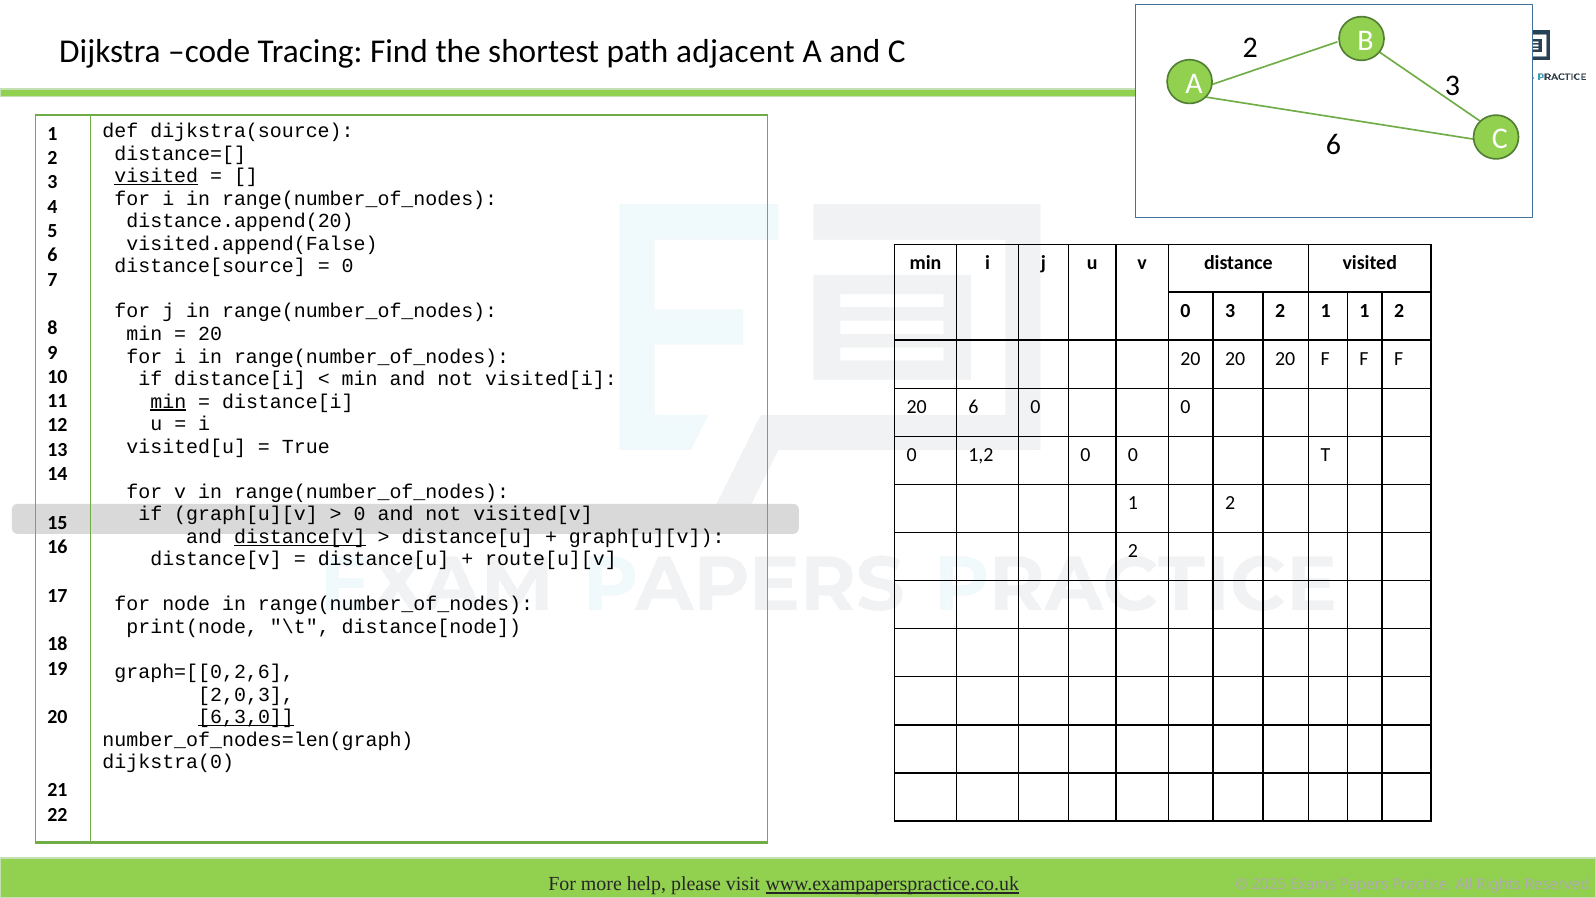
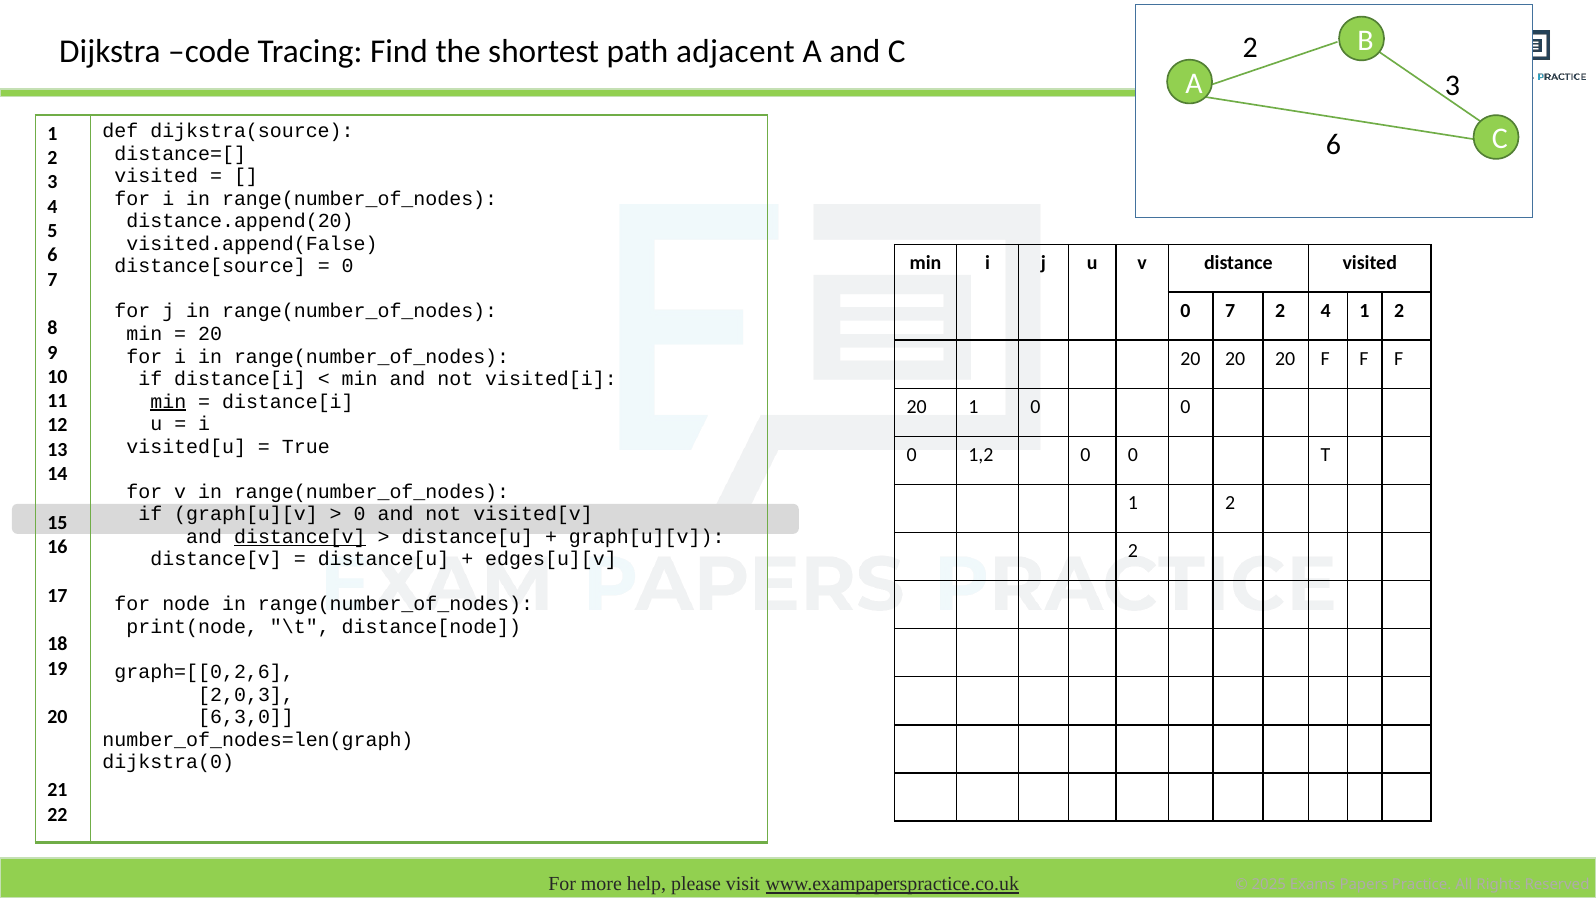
visited at (156, 176) underline: present -> none
0 3: 3 -> 7
2 1: 1 -> 4
20 6: 6 -> 1
route[u][v: route[u][v -> edges[u][v
6,3,0 underline: present -> none
